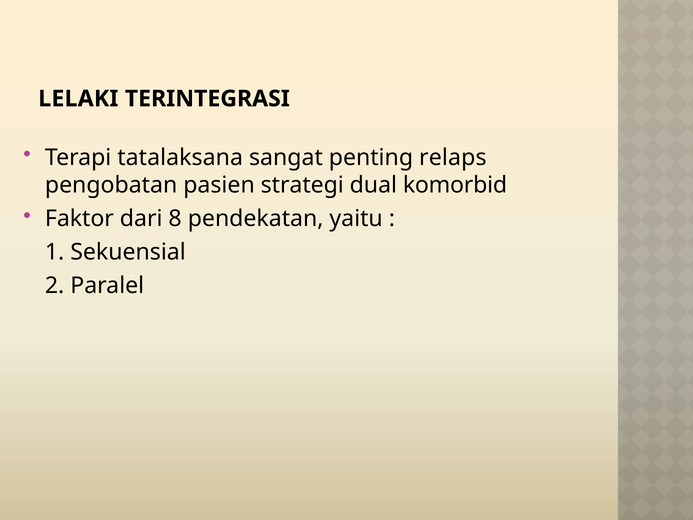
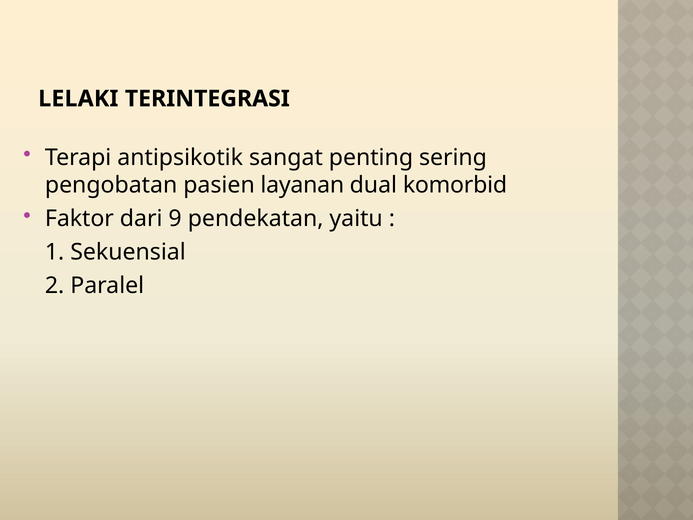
tatalaksana: tatalaksana -> antipsikotik
relaps: relaps -> sering
strategi: strategi -> layanan
8: 8 -> 9
